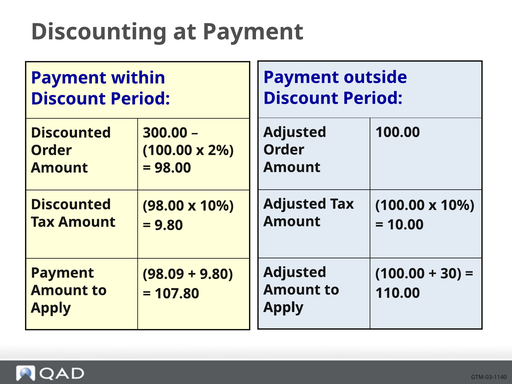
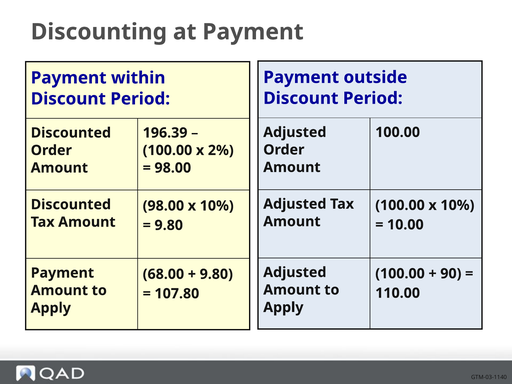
300.00: 300.00 -> 196.39
30: 30 -> 90
98.09: 98.09 -> 68.00
